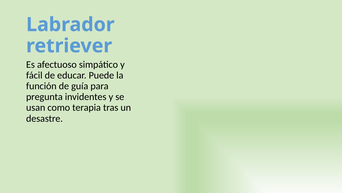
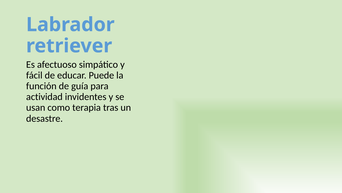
pregunta: pregunta -> actividad
